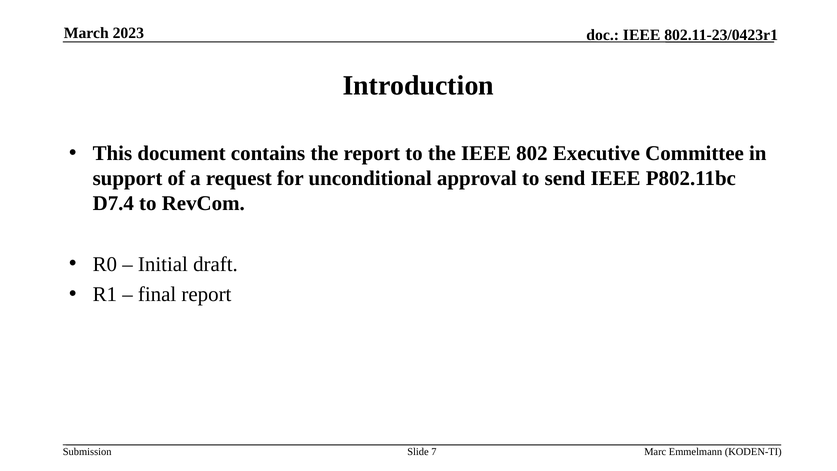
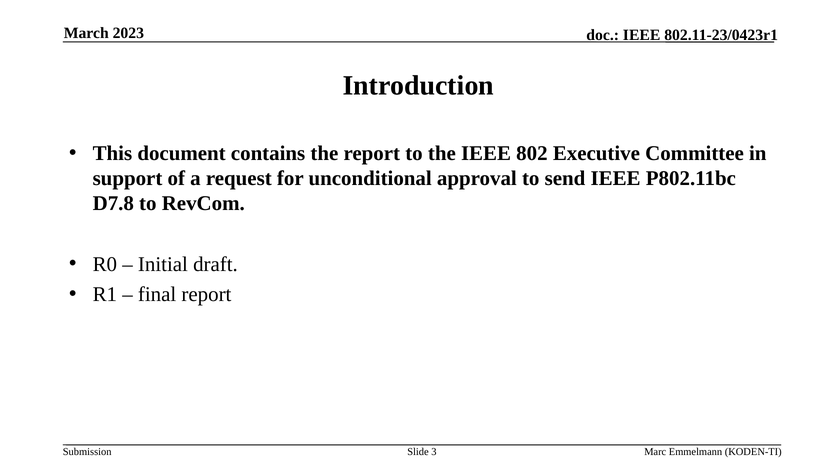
D7.4: D7.4 -> D7.8
7: 7 -> 3
